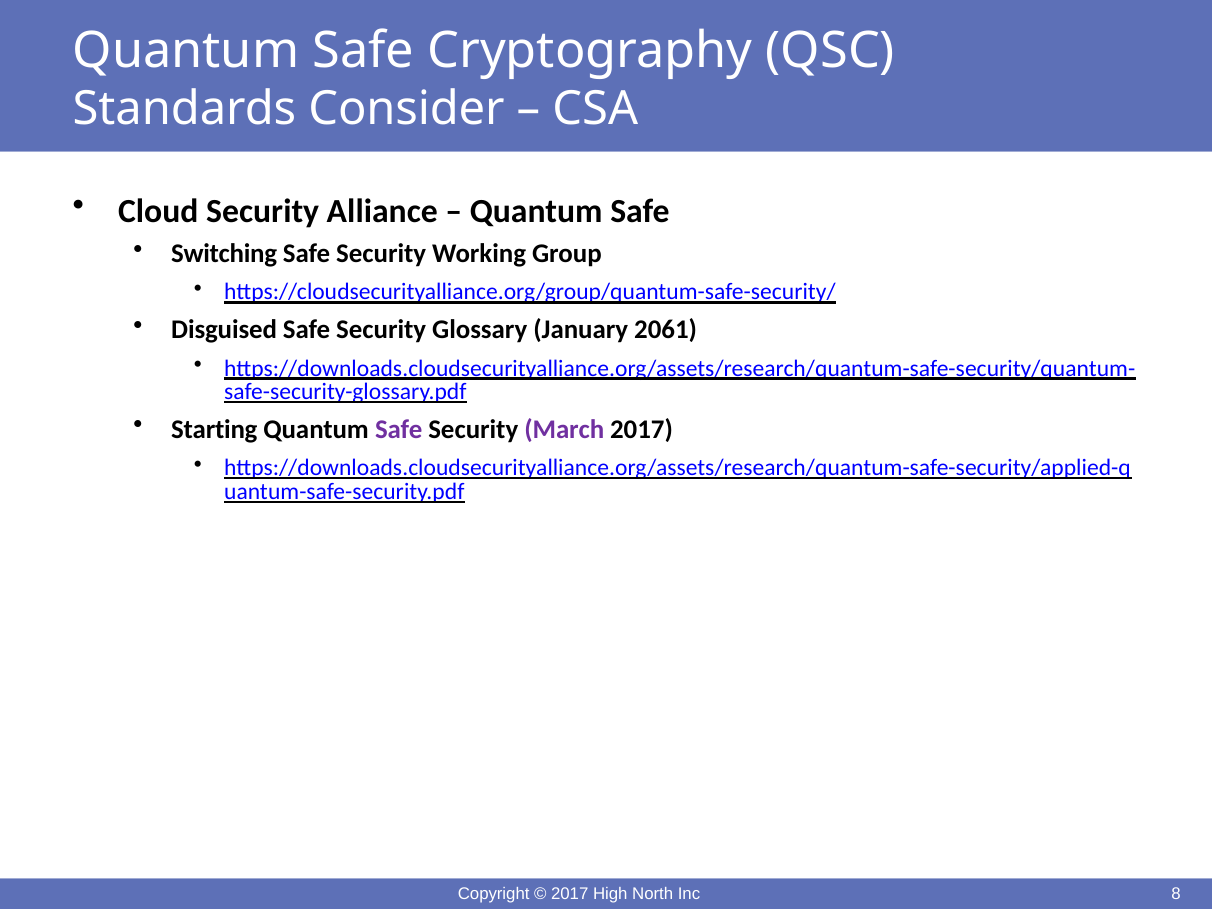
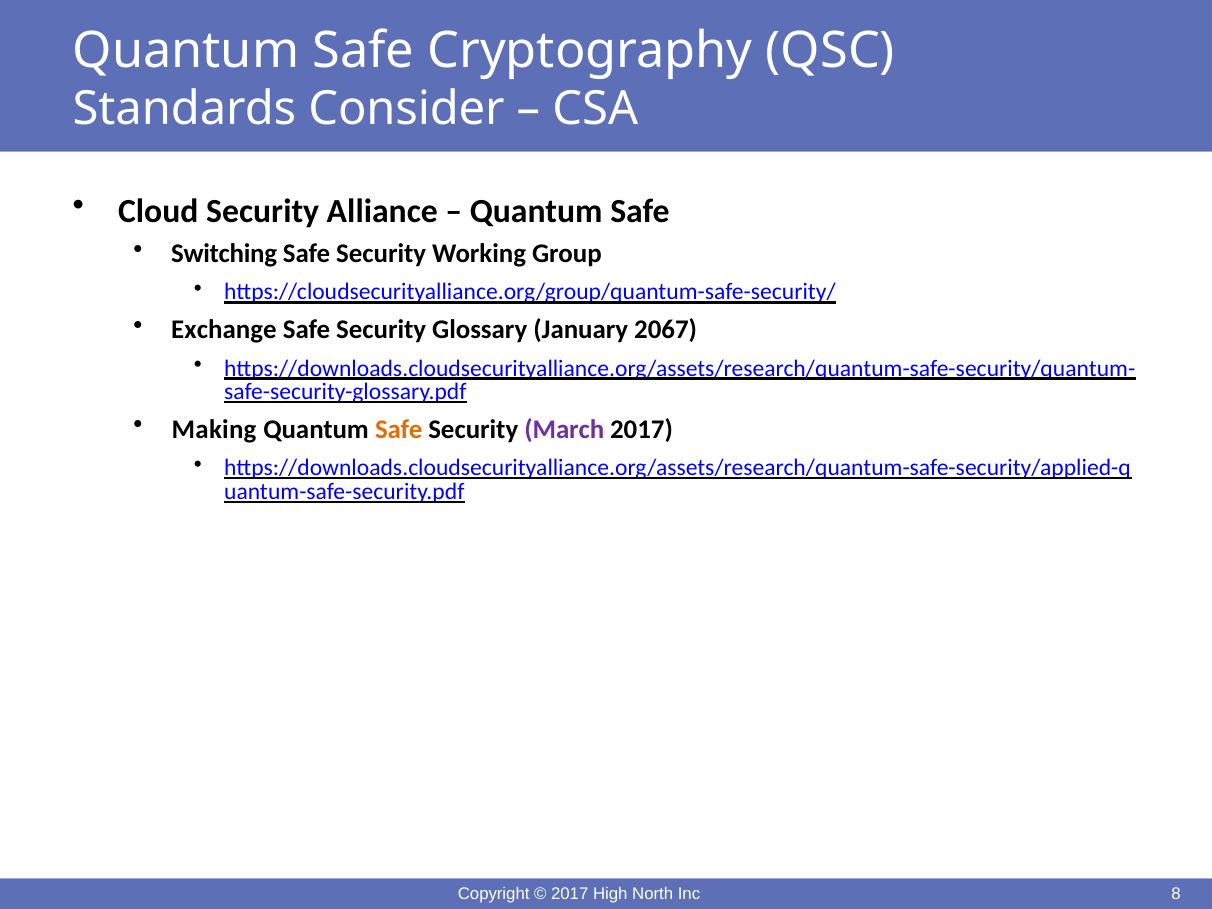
Disguised: Disguised -> Exchange
2061: 2061 -> 2067
Starting: Starting -> Making
Safe at (399, 429) colour: purple -> orange
